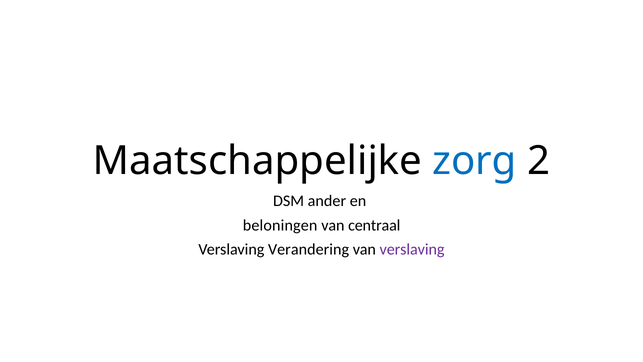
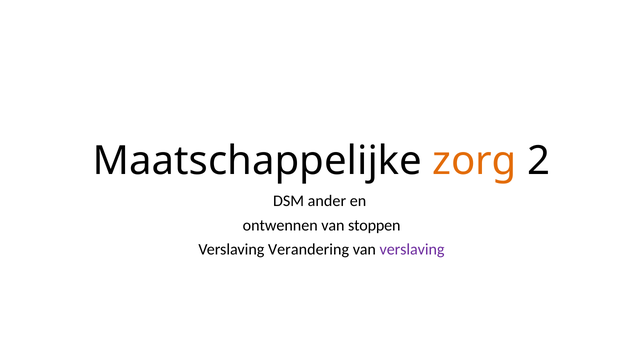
zorg colour: blue -> orange
beloningen: beloningen -> ontwennen
centraal: centraal -> stoppen
